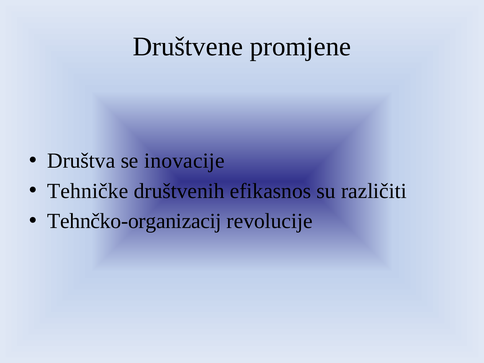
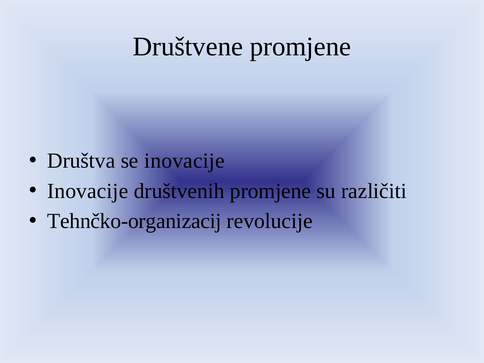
Tehničke at (88, 191): Tehničke -> Inovacije
društvenih efikasnos: efikasnos -> promjene
